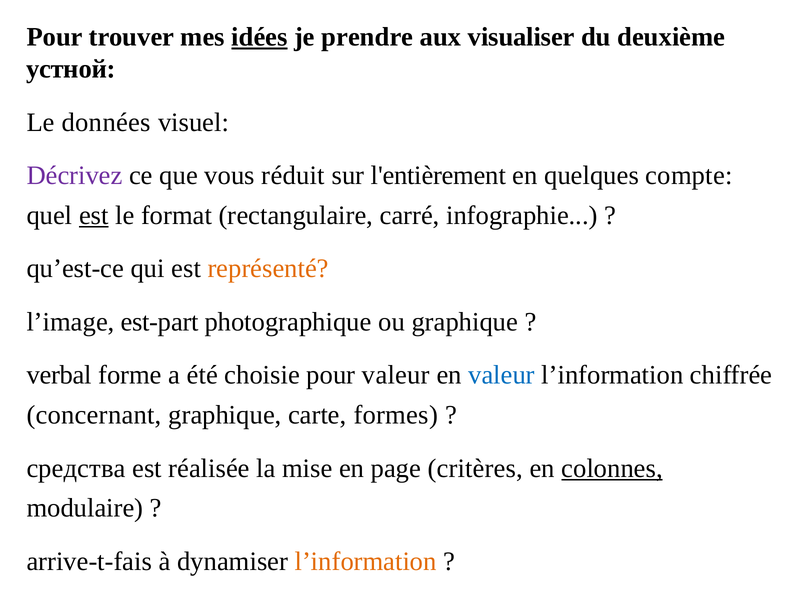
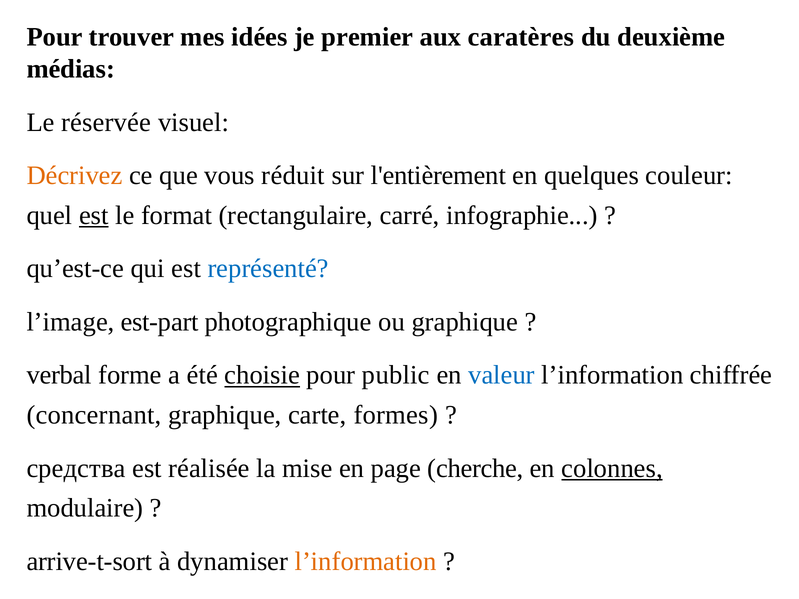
idées underline: present -> none
prendre: prendre -> premier
visualiser: visualiser -> caratères
устной: устной -> médias
données: données -> réservée
Décrivez colour: purple -> orange
compte: compte -> couleur
représenté colour: orange -> blue
choisie underline: none -> present
pour valeur: valeur -> public
critères: critères -> cherche
arrive-t-fais: arrive-t-fais -> arrive-t-sort
